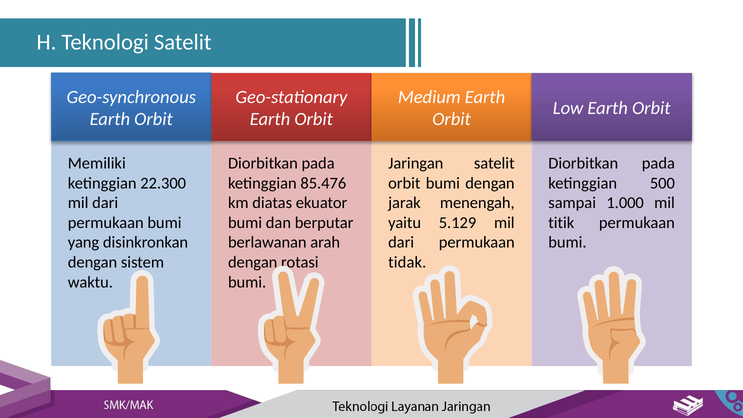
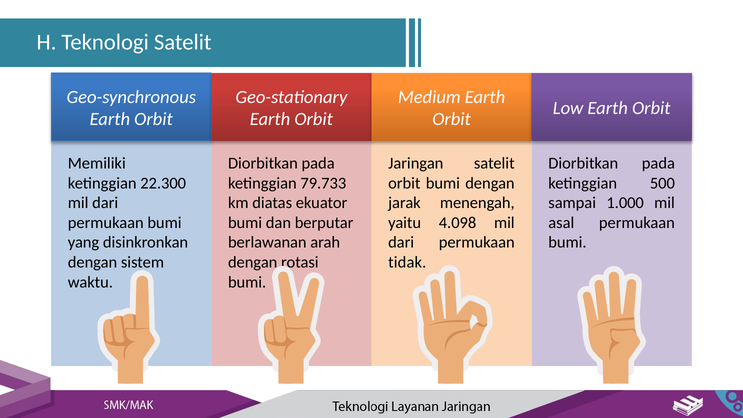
85.476: 85.476 -> 79.733
5.129: 5.129 -> 4.098
titik: titik -> asal
